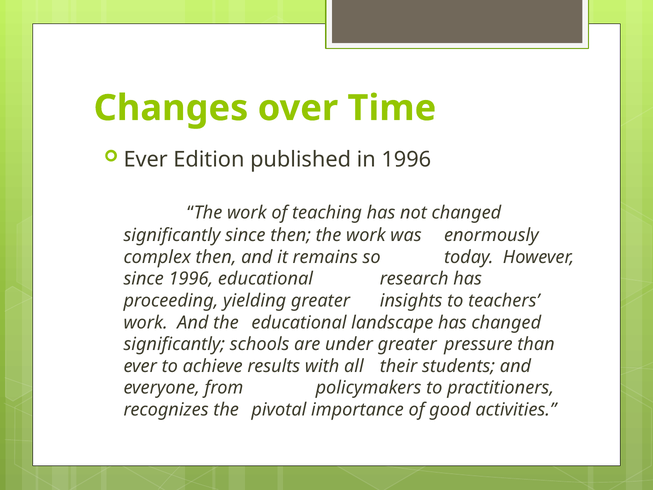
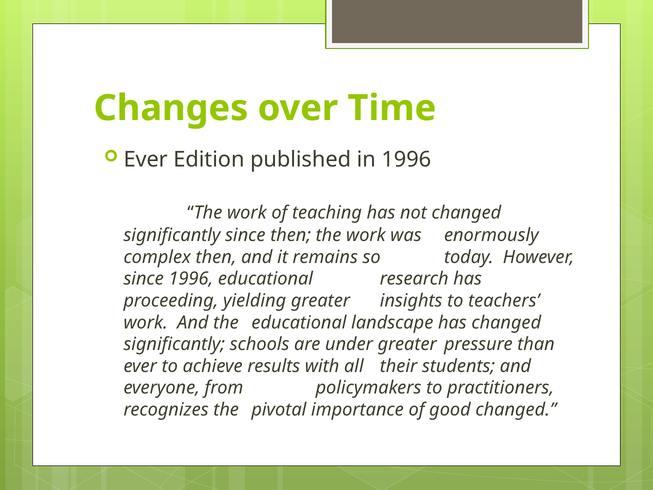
good activities: activities -> changed
